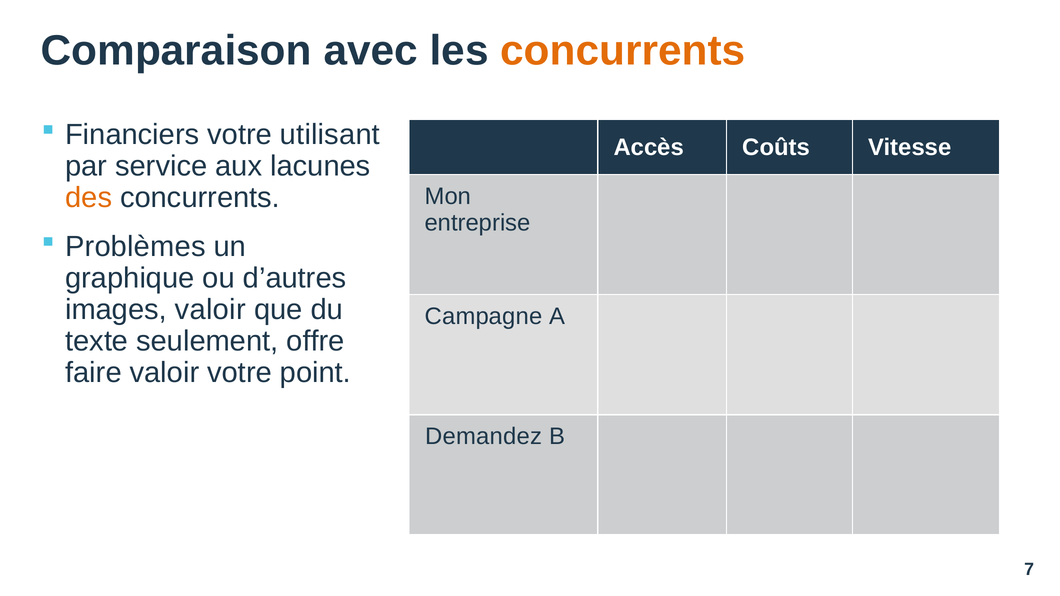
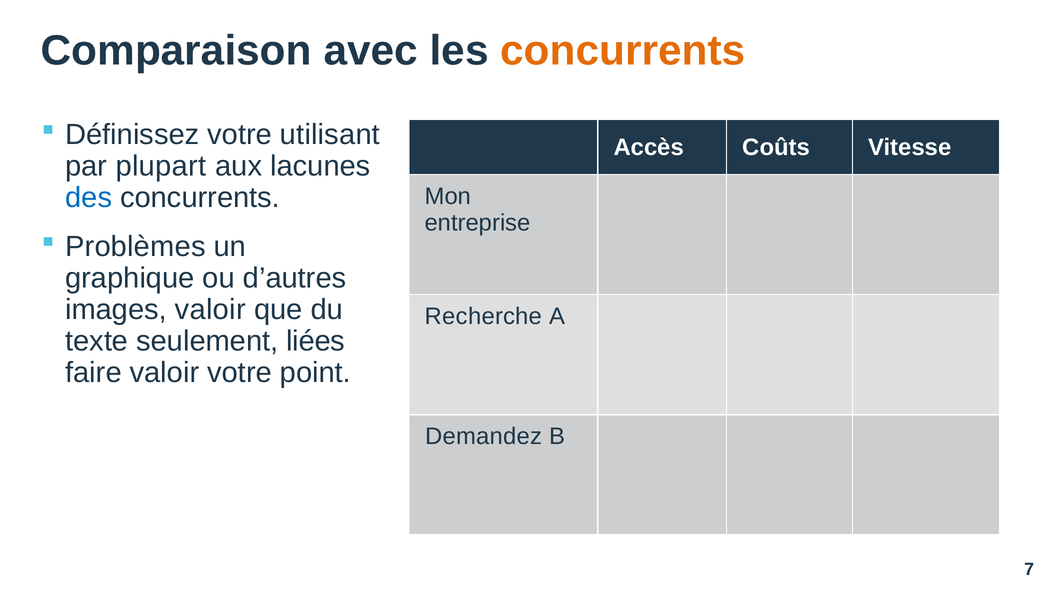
Financiers: Financiers -> Définissez
service: service -> plupart
des colour: orange -> blue
Campagne: Campagne -> Recherche
offre: offre -> liées
